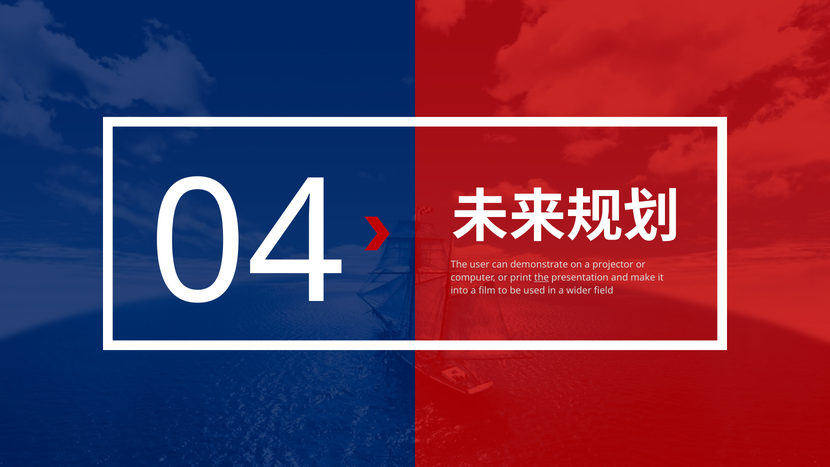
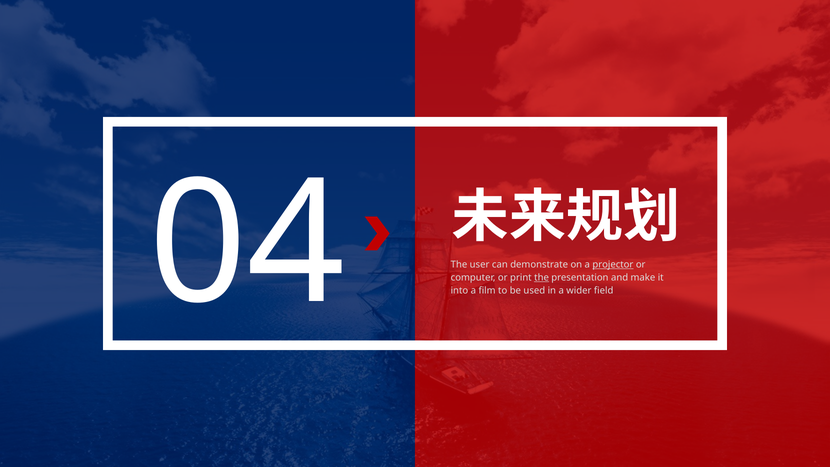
projector underline: none -> present
